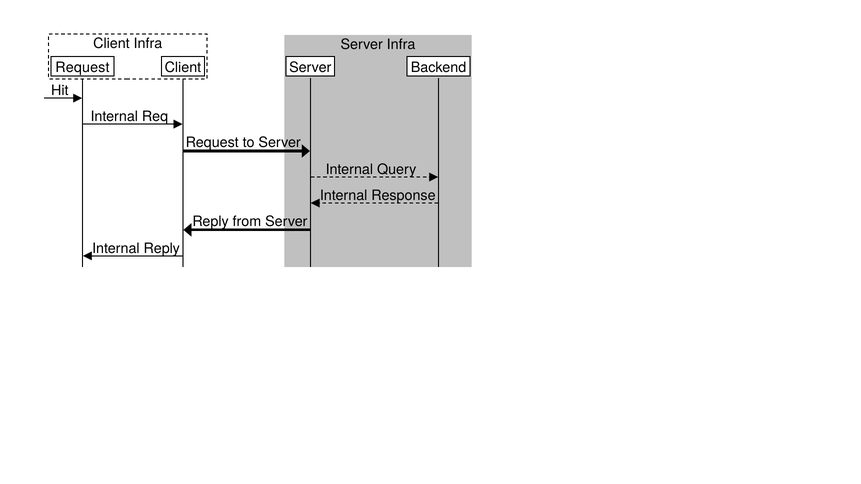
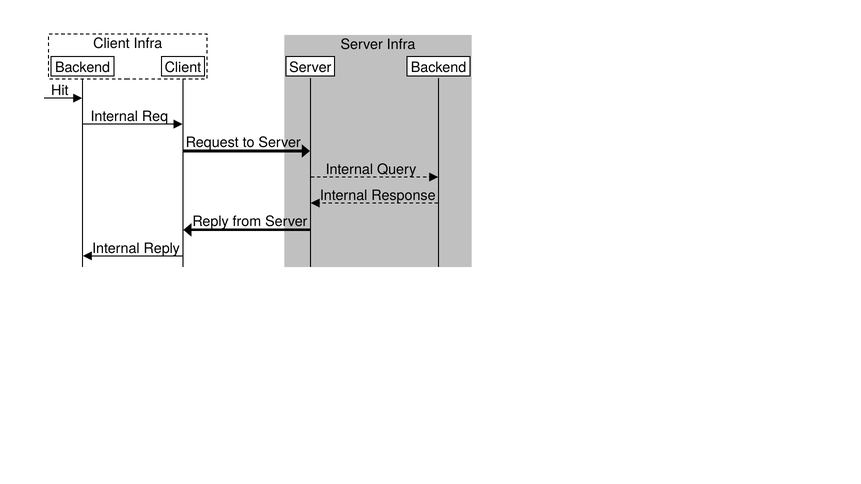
Request at (82, 67): Request -> Backend
